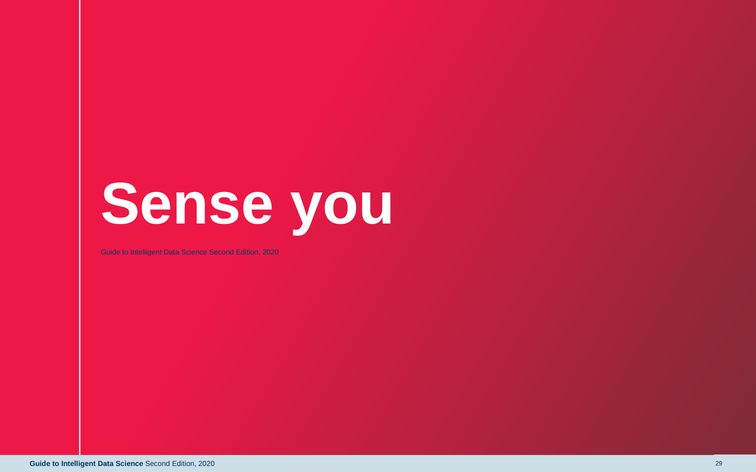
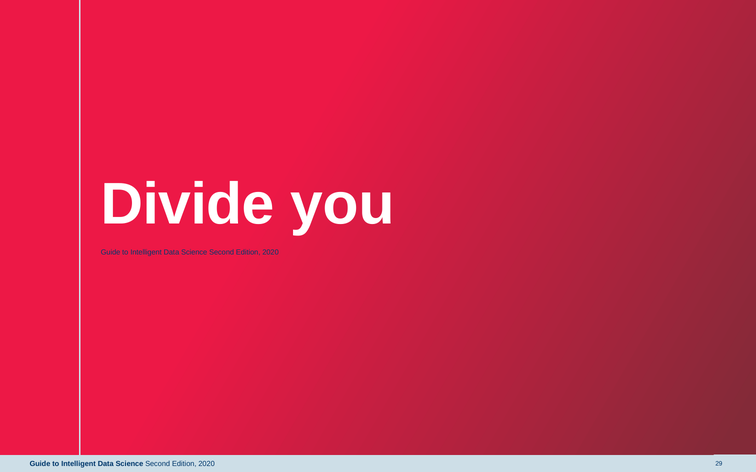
Sense: Sense -> Divide
